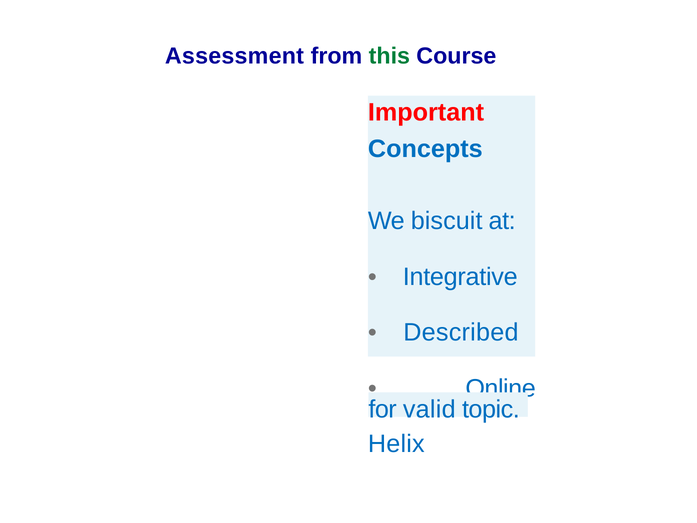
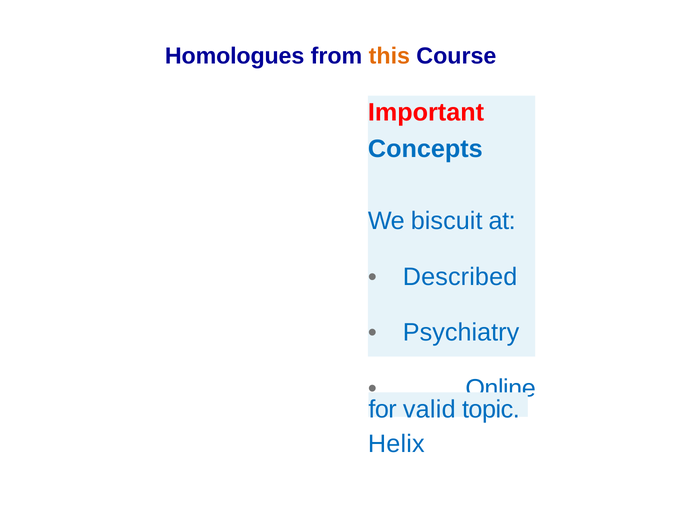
Assessment: Assessment -> Homologues
this colour: green -> orange
Integrative: Integrative -> Described
Described: Described -> Psychiatry
